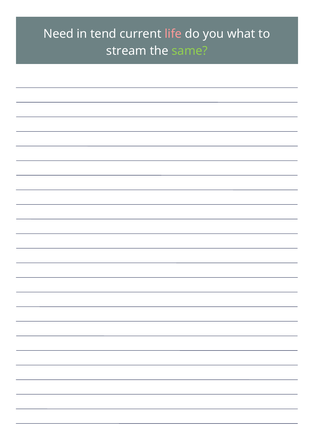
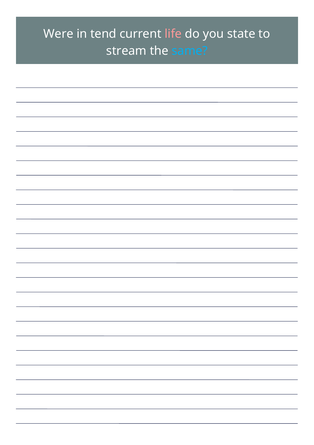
Need: Need -> Were
what: what -> state
same colour: light green -> light blue
